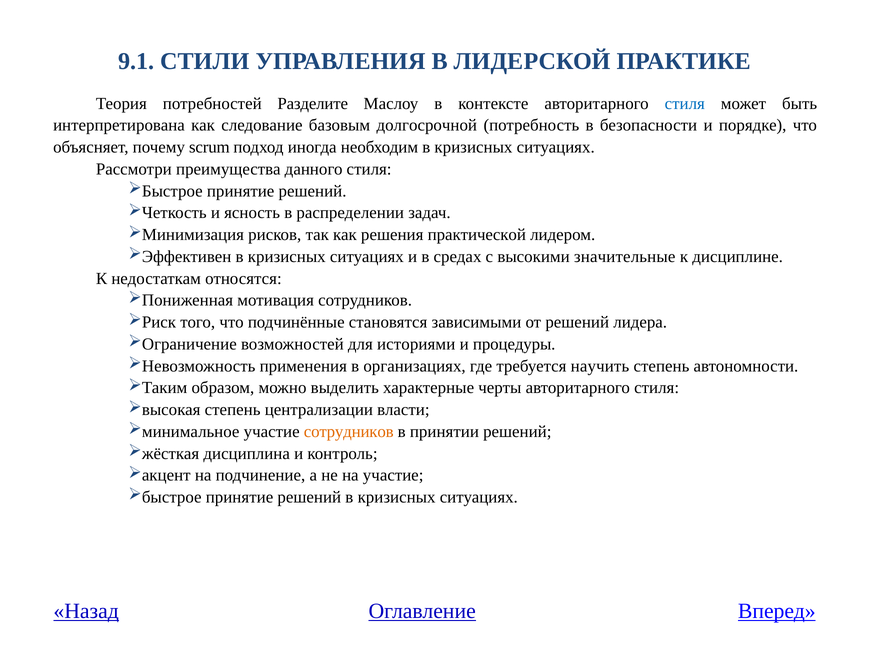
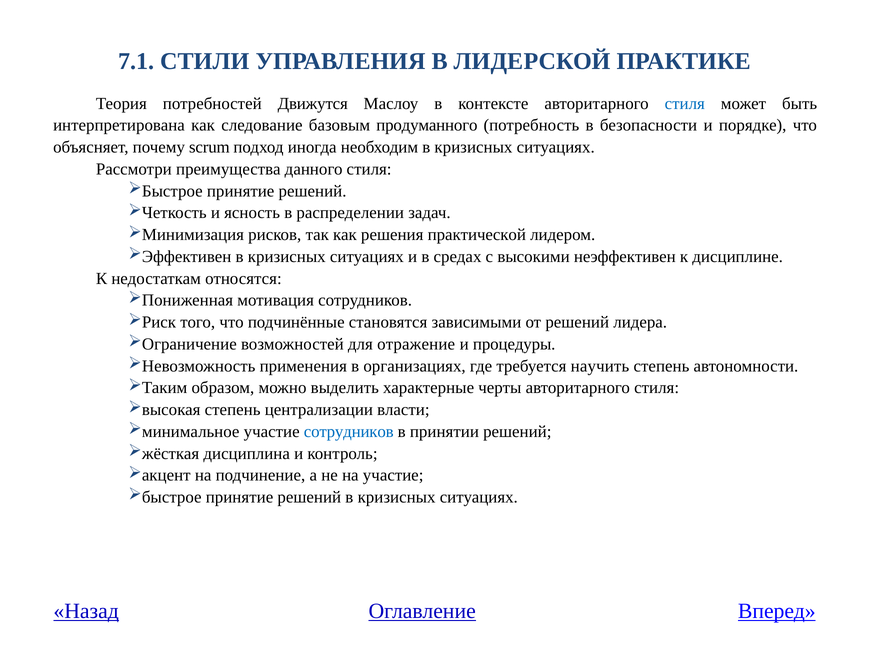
9.1: 9.1 -> 7.1
Разделите: Разделите -> Движутся
долгосрочной: долгосрочной -> продуманного
значительные: значительные -> неэффективен
историями: историями -> отражение
сотрудников at (349, 432) colour: orange -> blue
